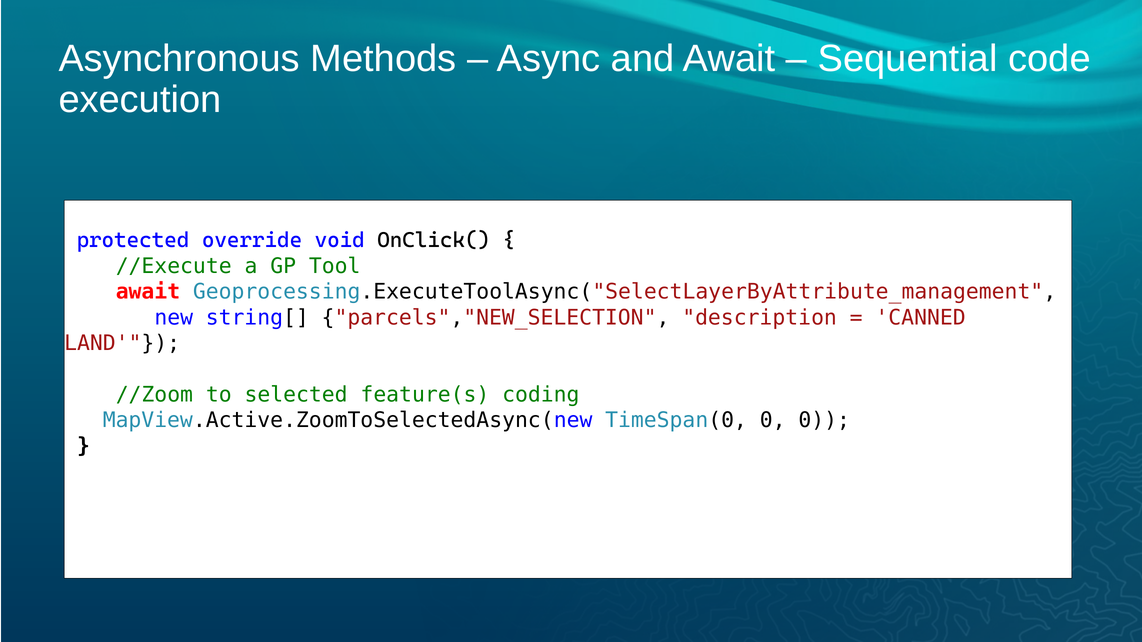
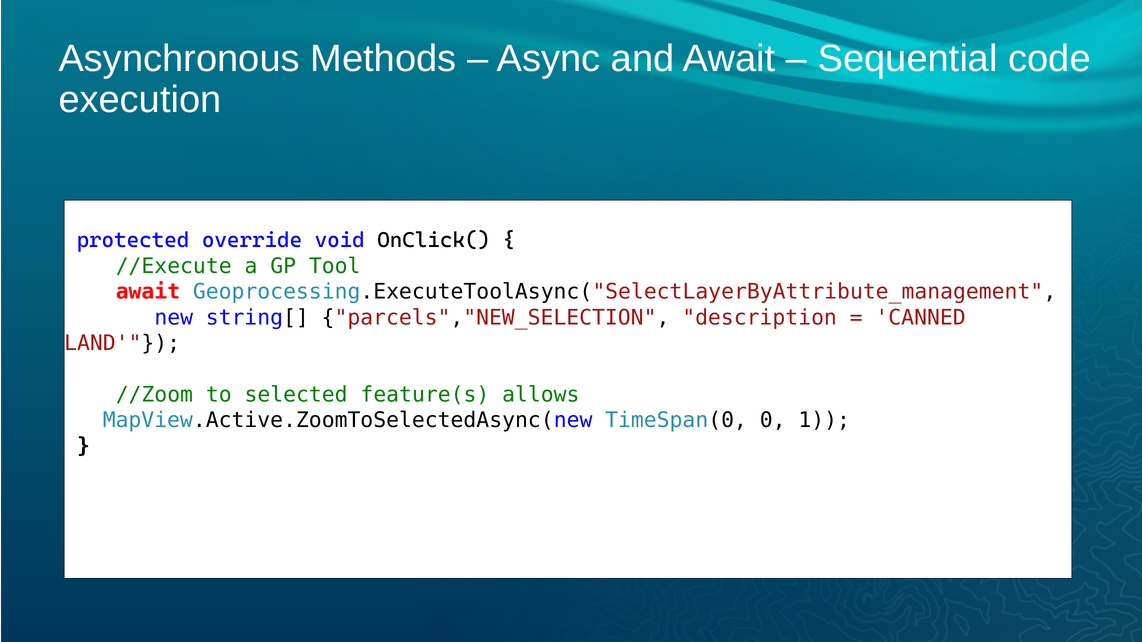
coding: coding -> allows
0 0: 0 -> 1
